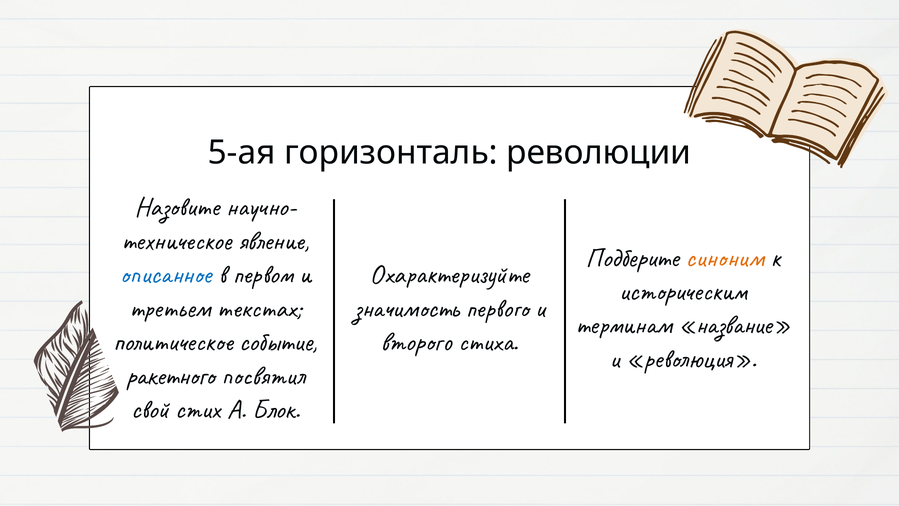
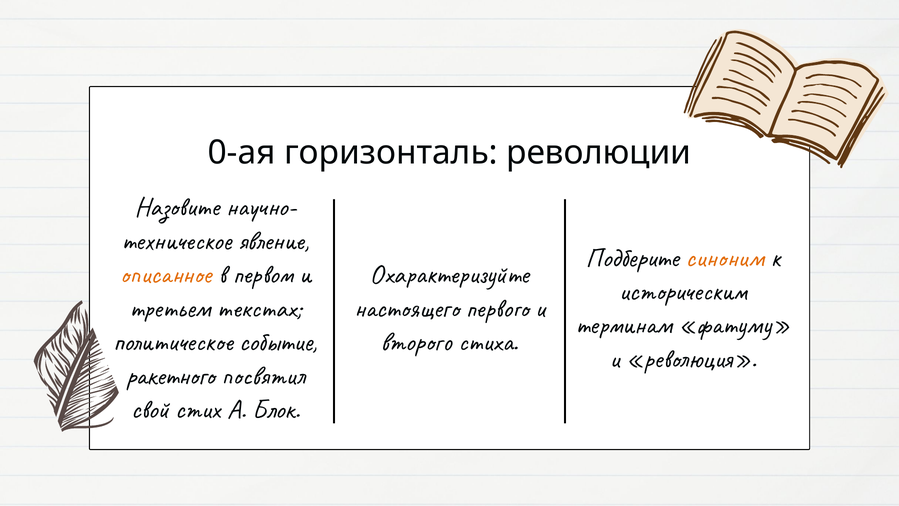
5-ая: 5-ая -> 0-ая
описанное colour: blue -> orange
значимость: значимость -> настоящего
название: название -> фатуму
